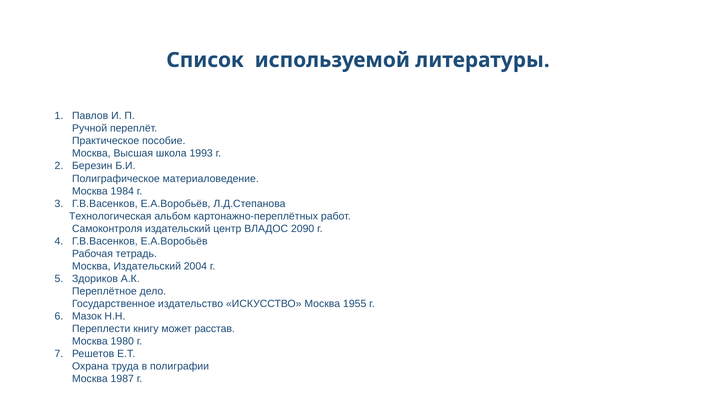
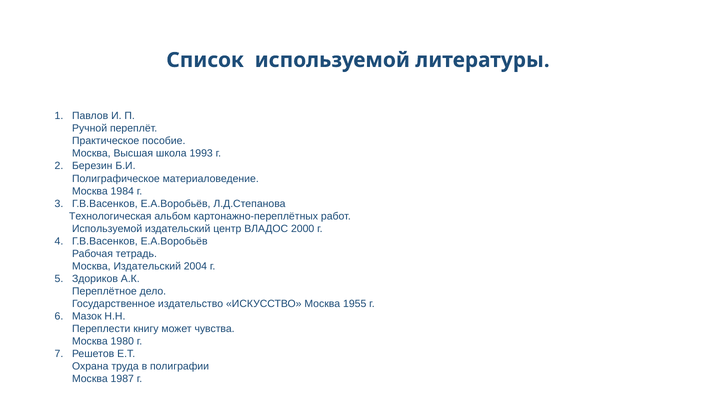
Самоконтроля at (107, 229): Самоконтроля -> Используемой
2090: 2090 -> 2000
расстав: расстав -> чувства
